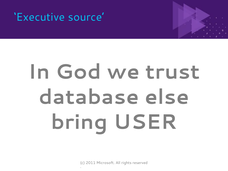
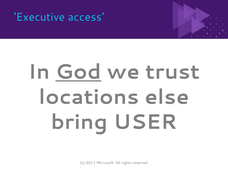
source: source -> access
God underline: none -> present
database: database -> locations
